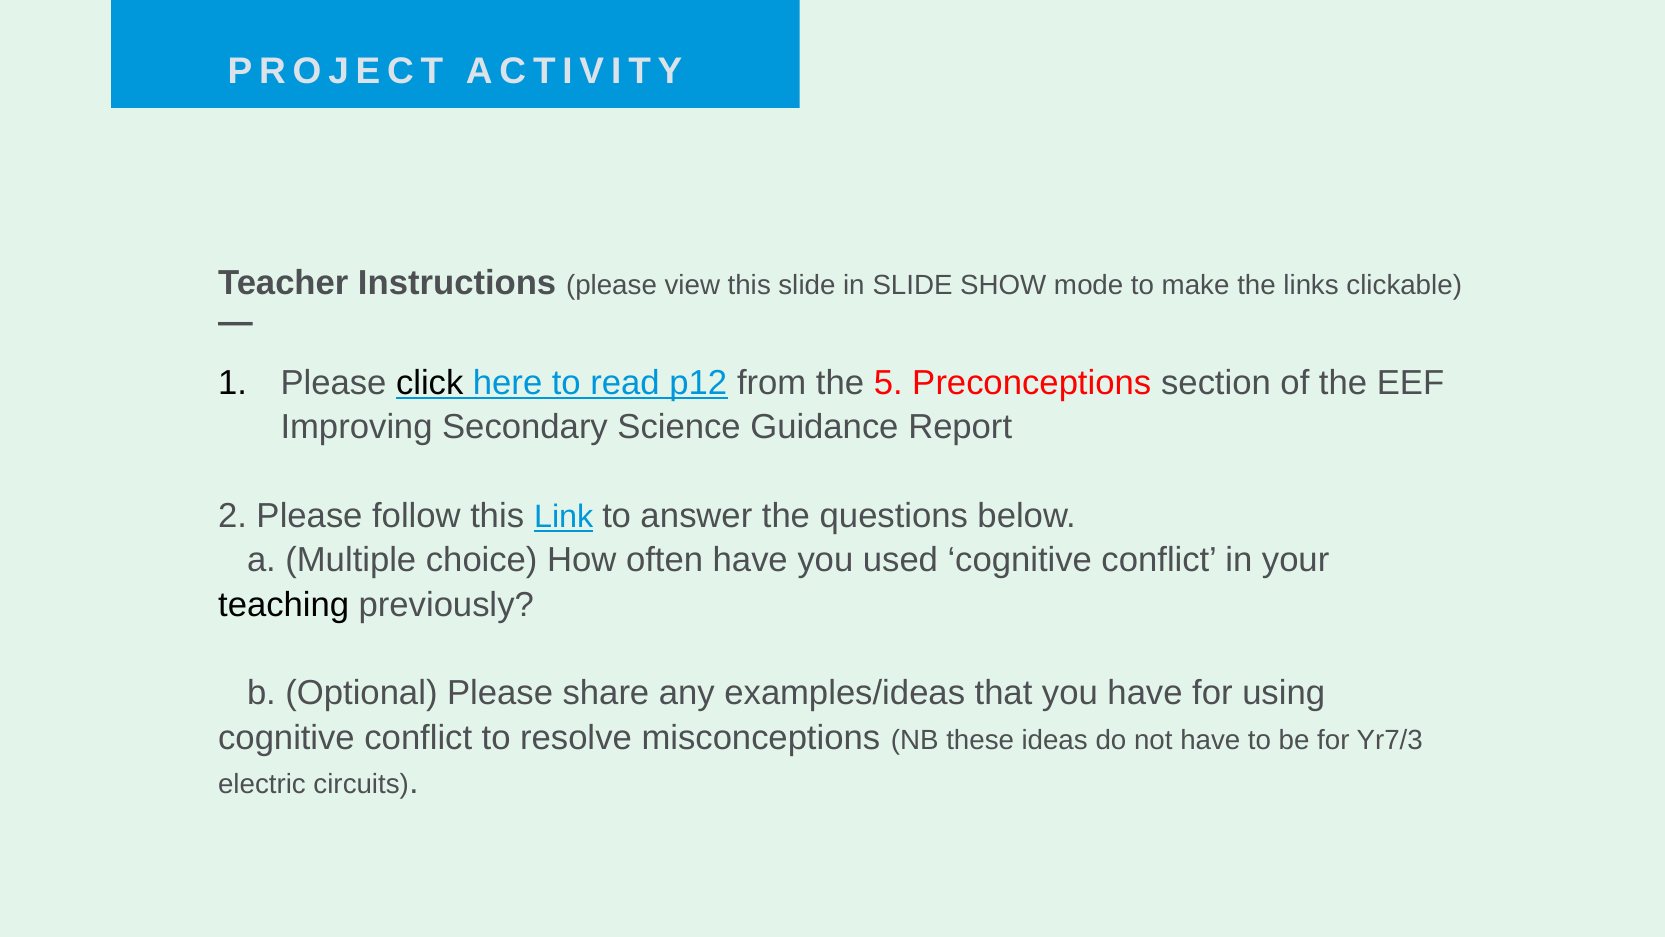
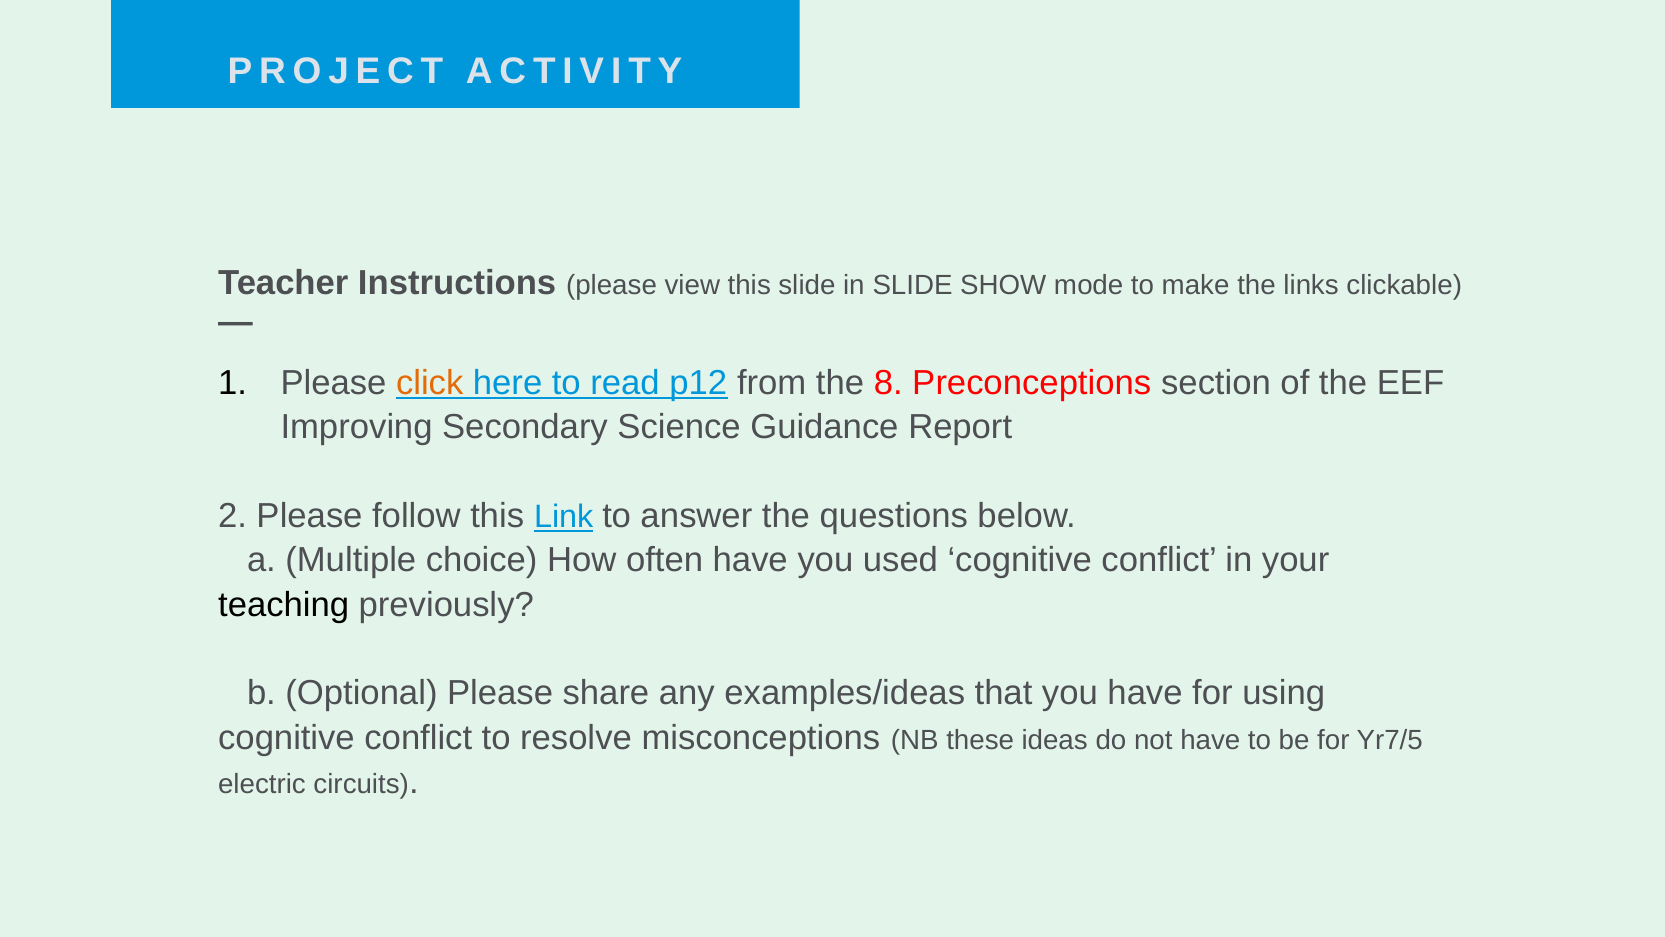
click colour: black -> orange
5: 5 -> 8
Yr7/3: Yr7/3 -> Yr7/5
